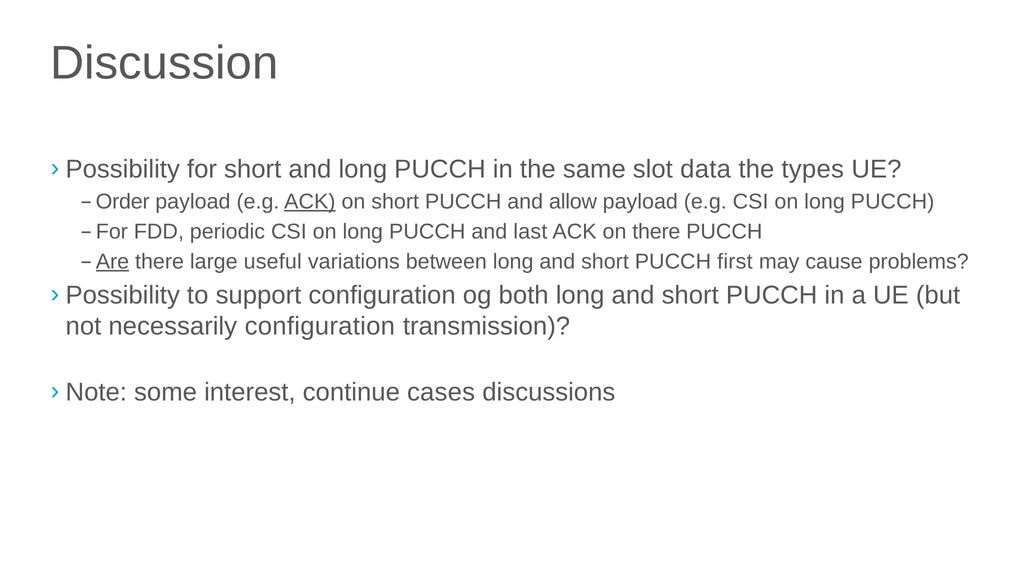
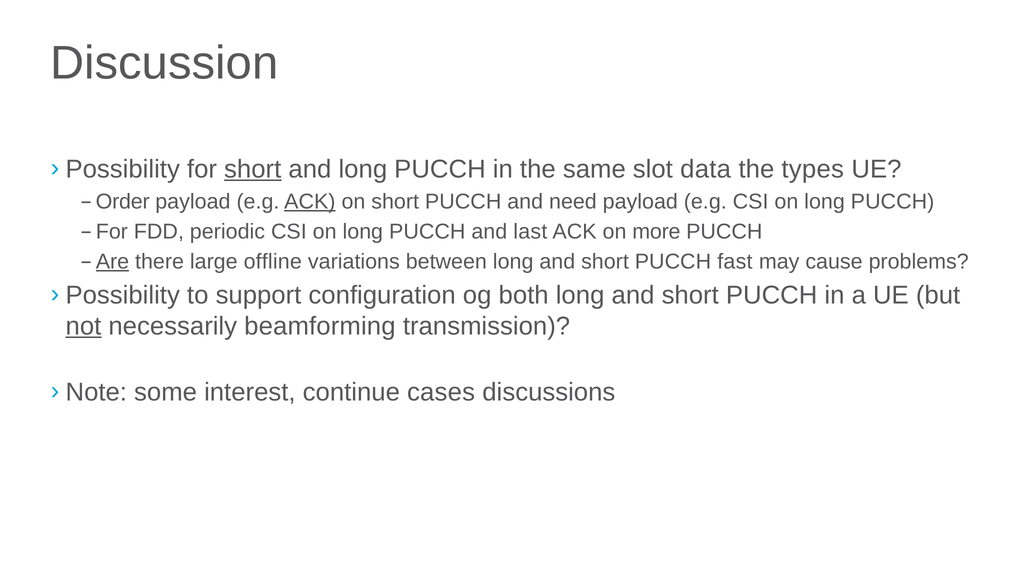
short at (253, 169) underline: none -> present
allow: allow -> need
on there: there -> more
useful: useful -> offline
first: first -> fast
not underline: none -> present
necessarily configuration: configuration -> beamforming
